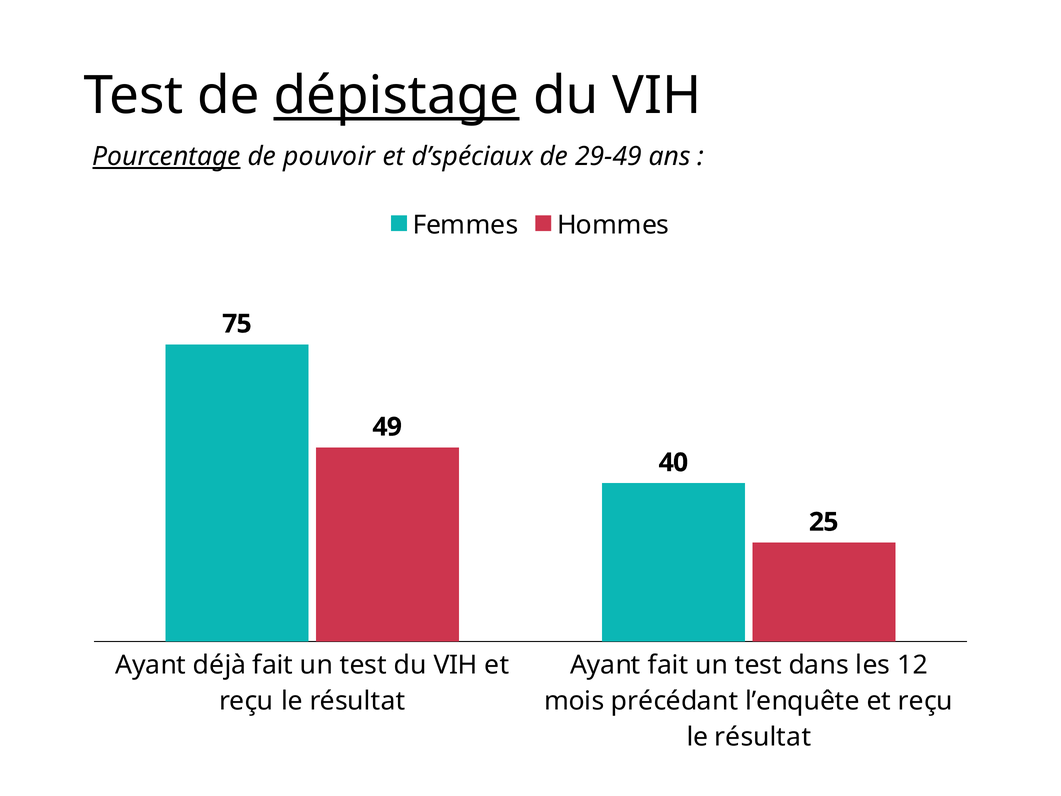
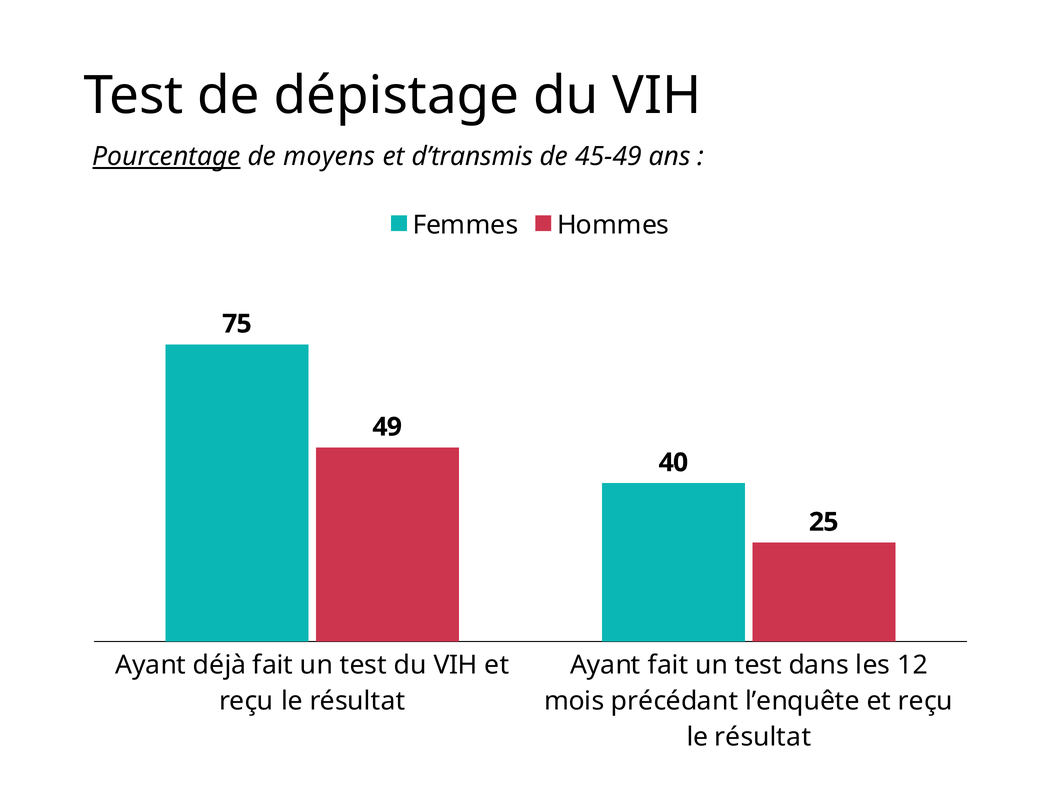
dépistage underline: present -> none
pouvoir: pouvoir -> moyens
d’spéciaux: d’spéciaux -> d’transmis
29-49: 29-49 -> 45-49
